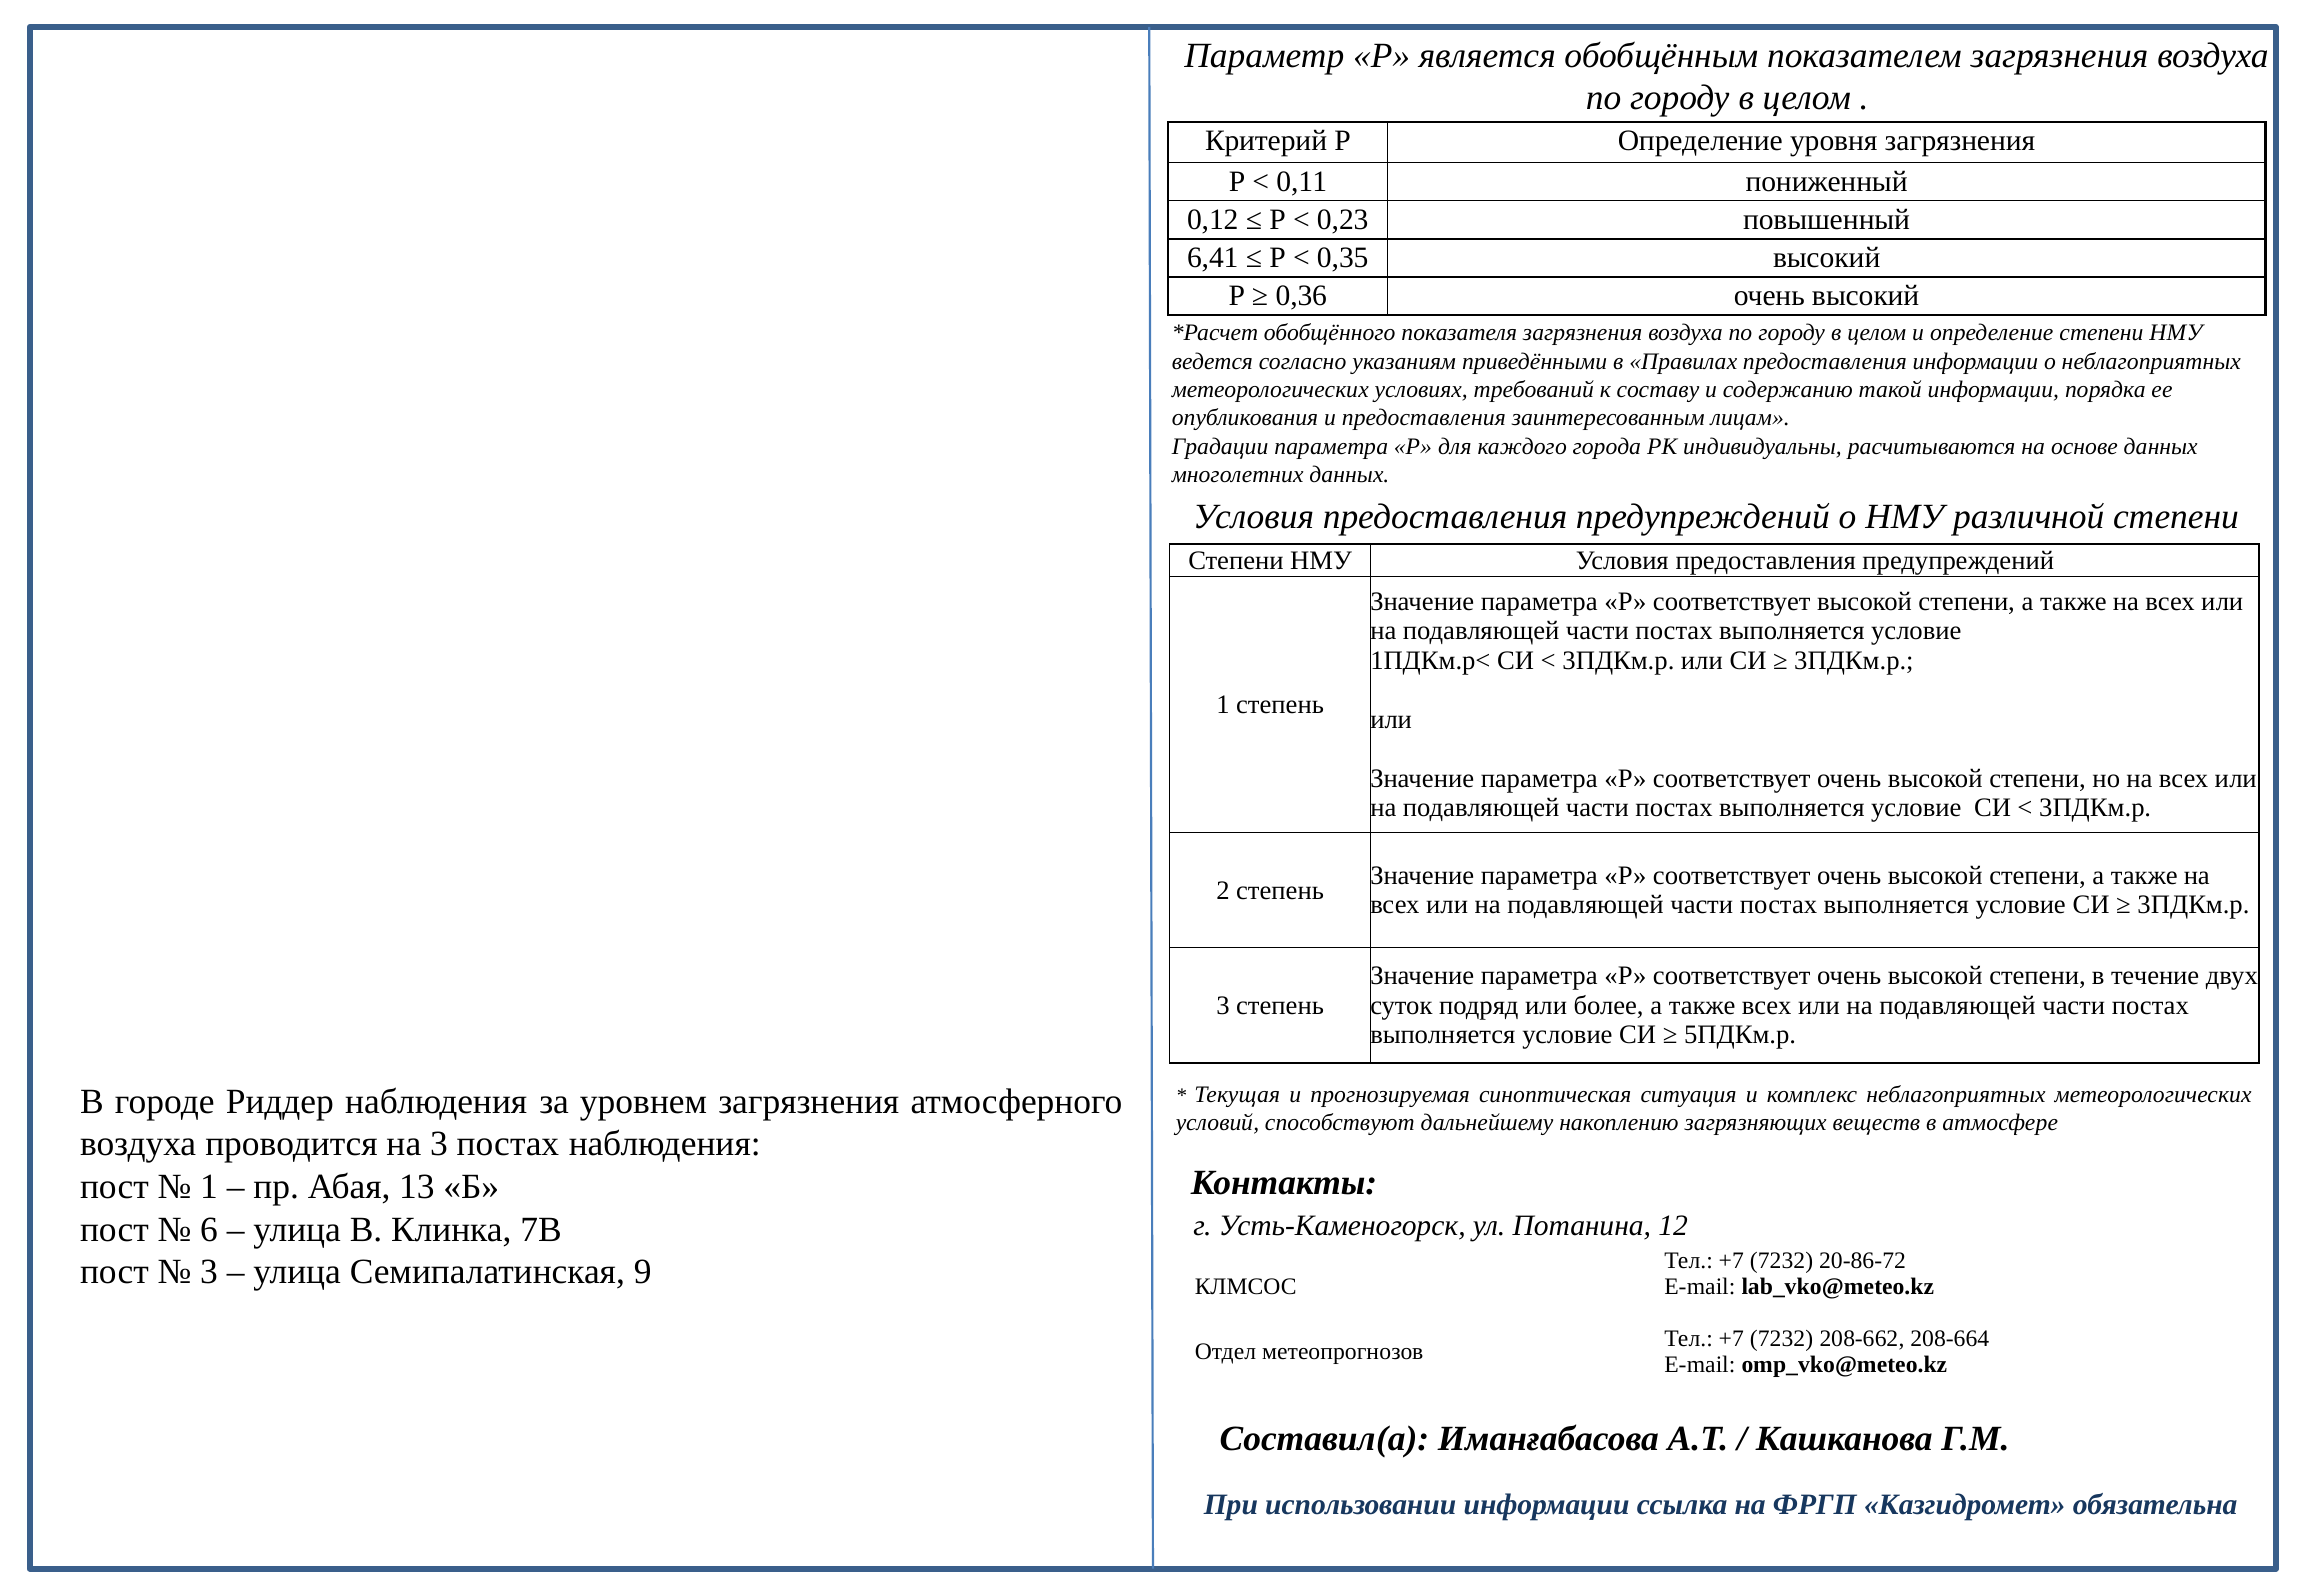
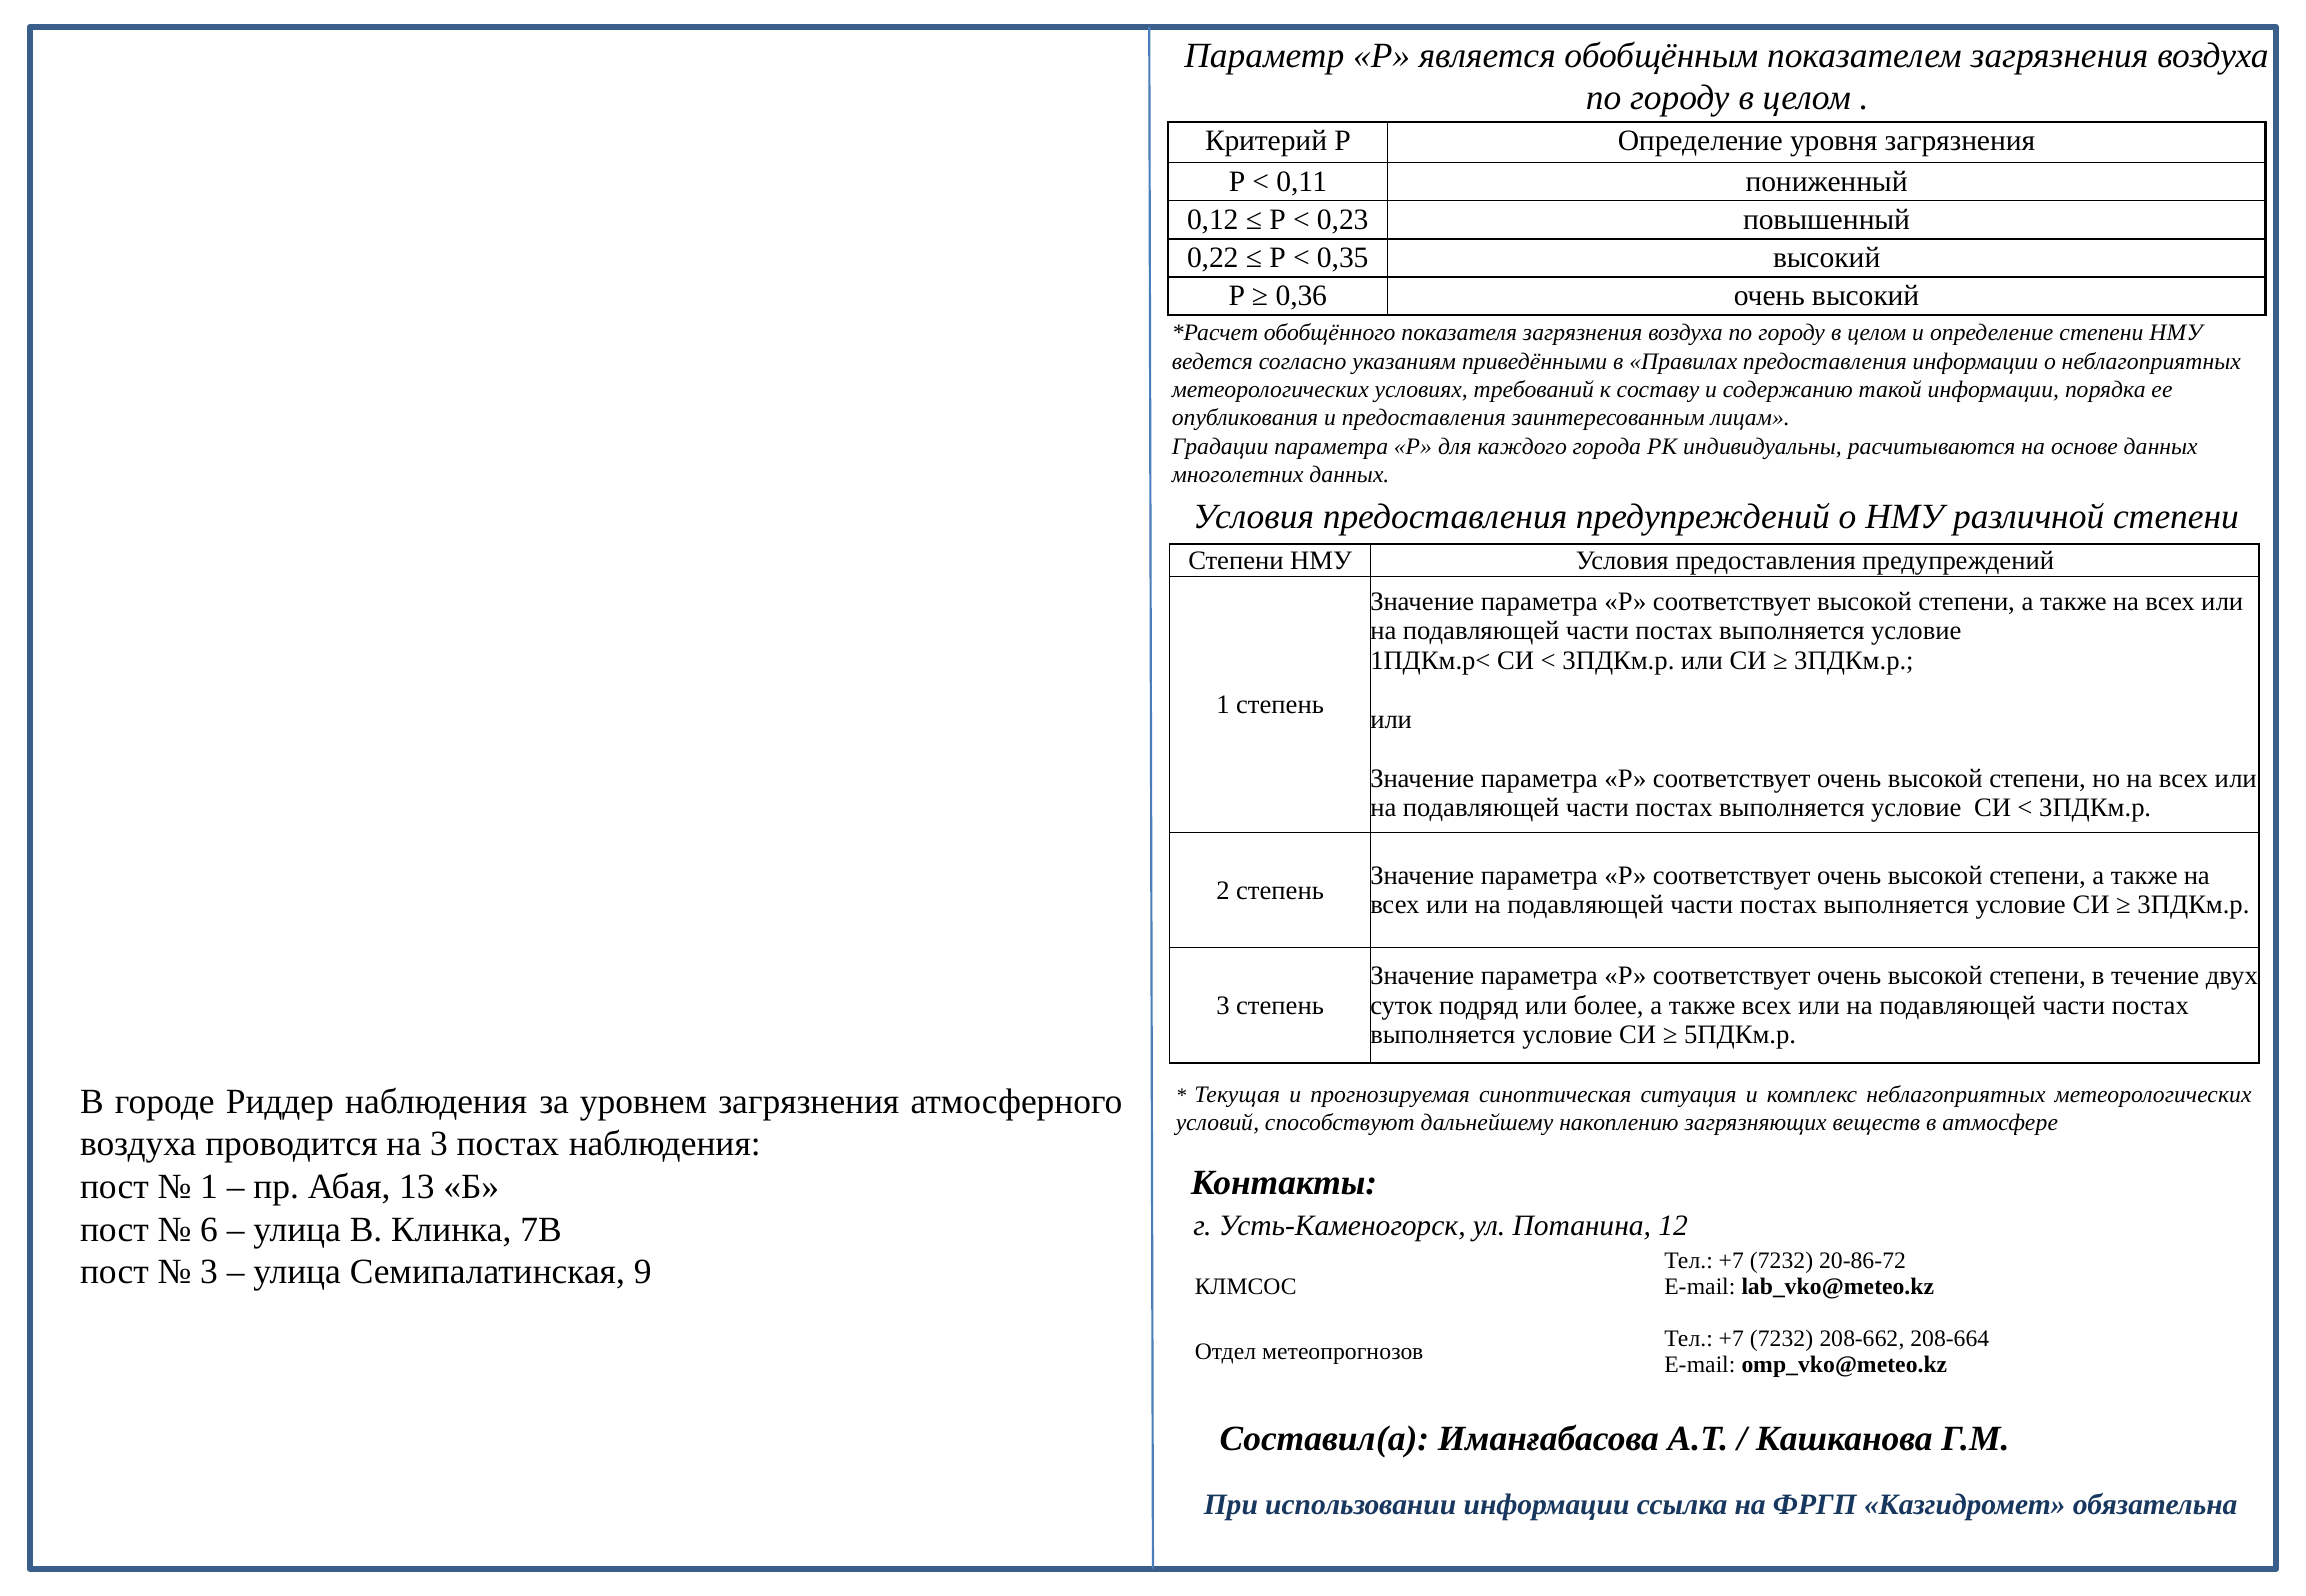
6,41: 6,41 -> 0,22
